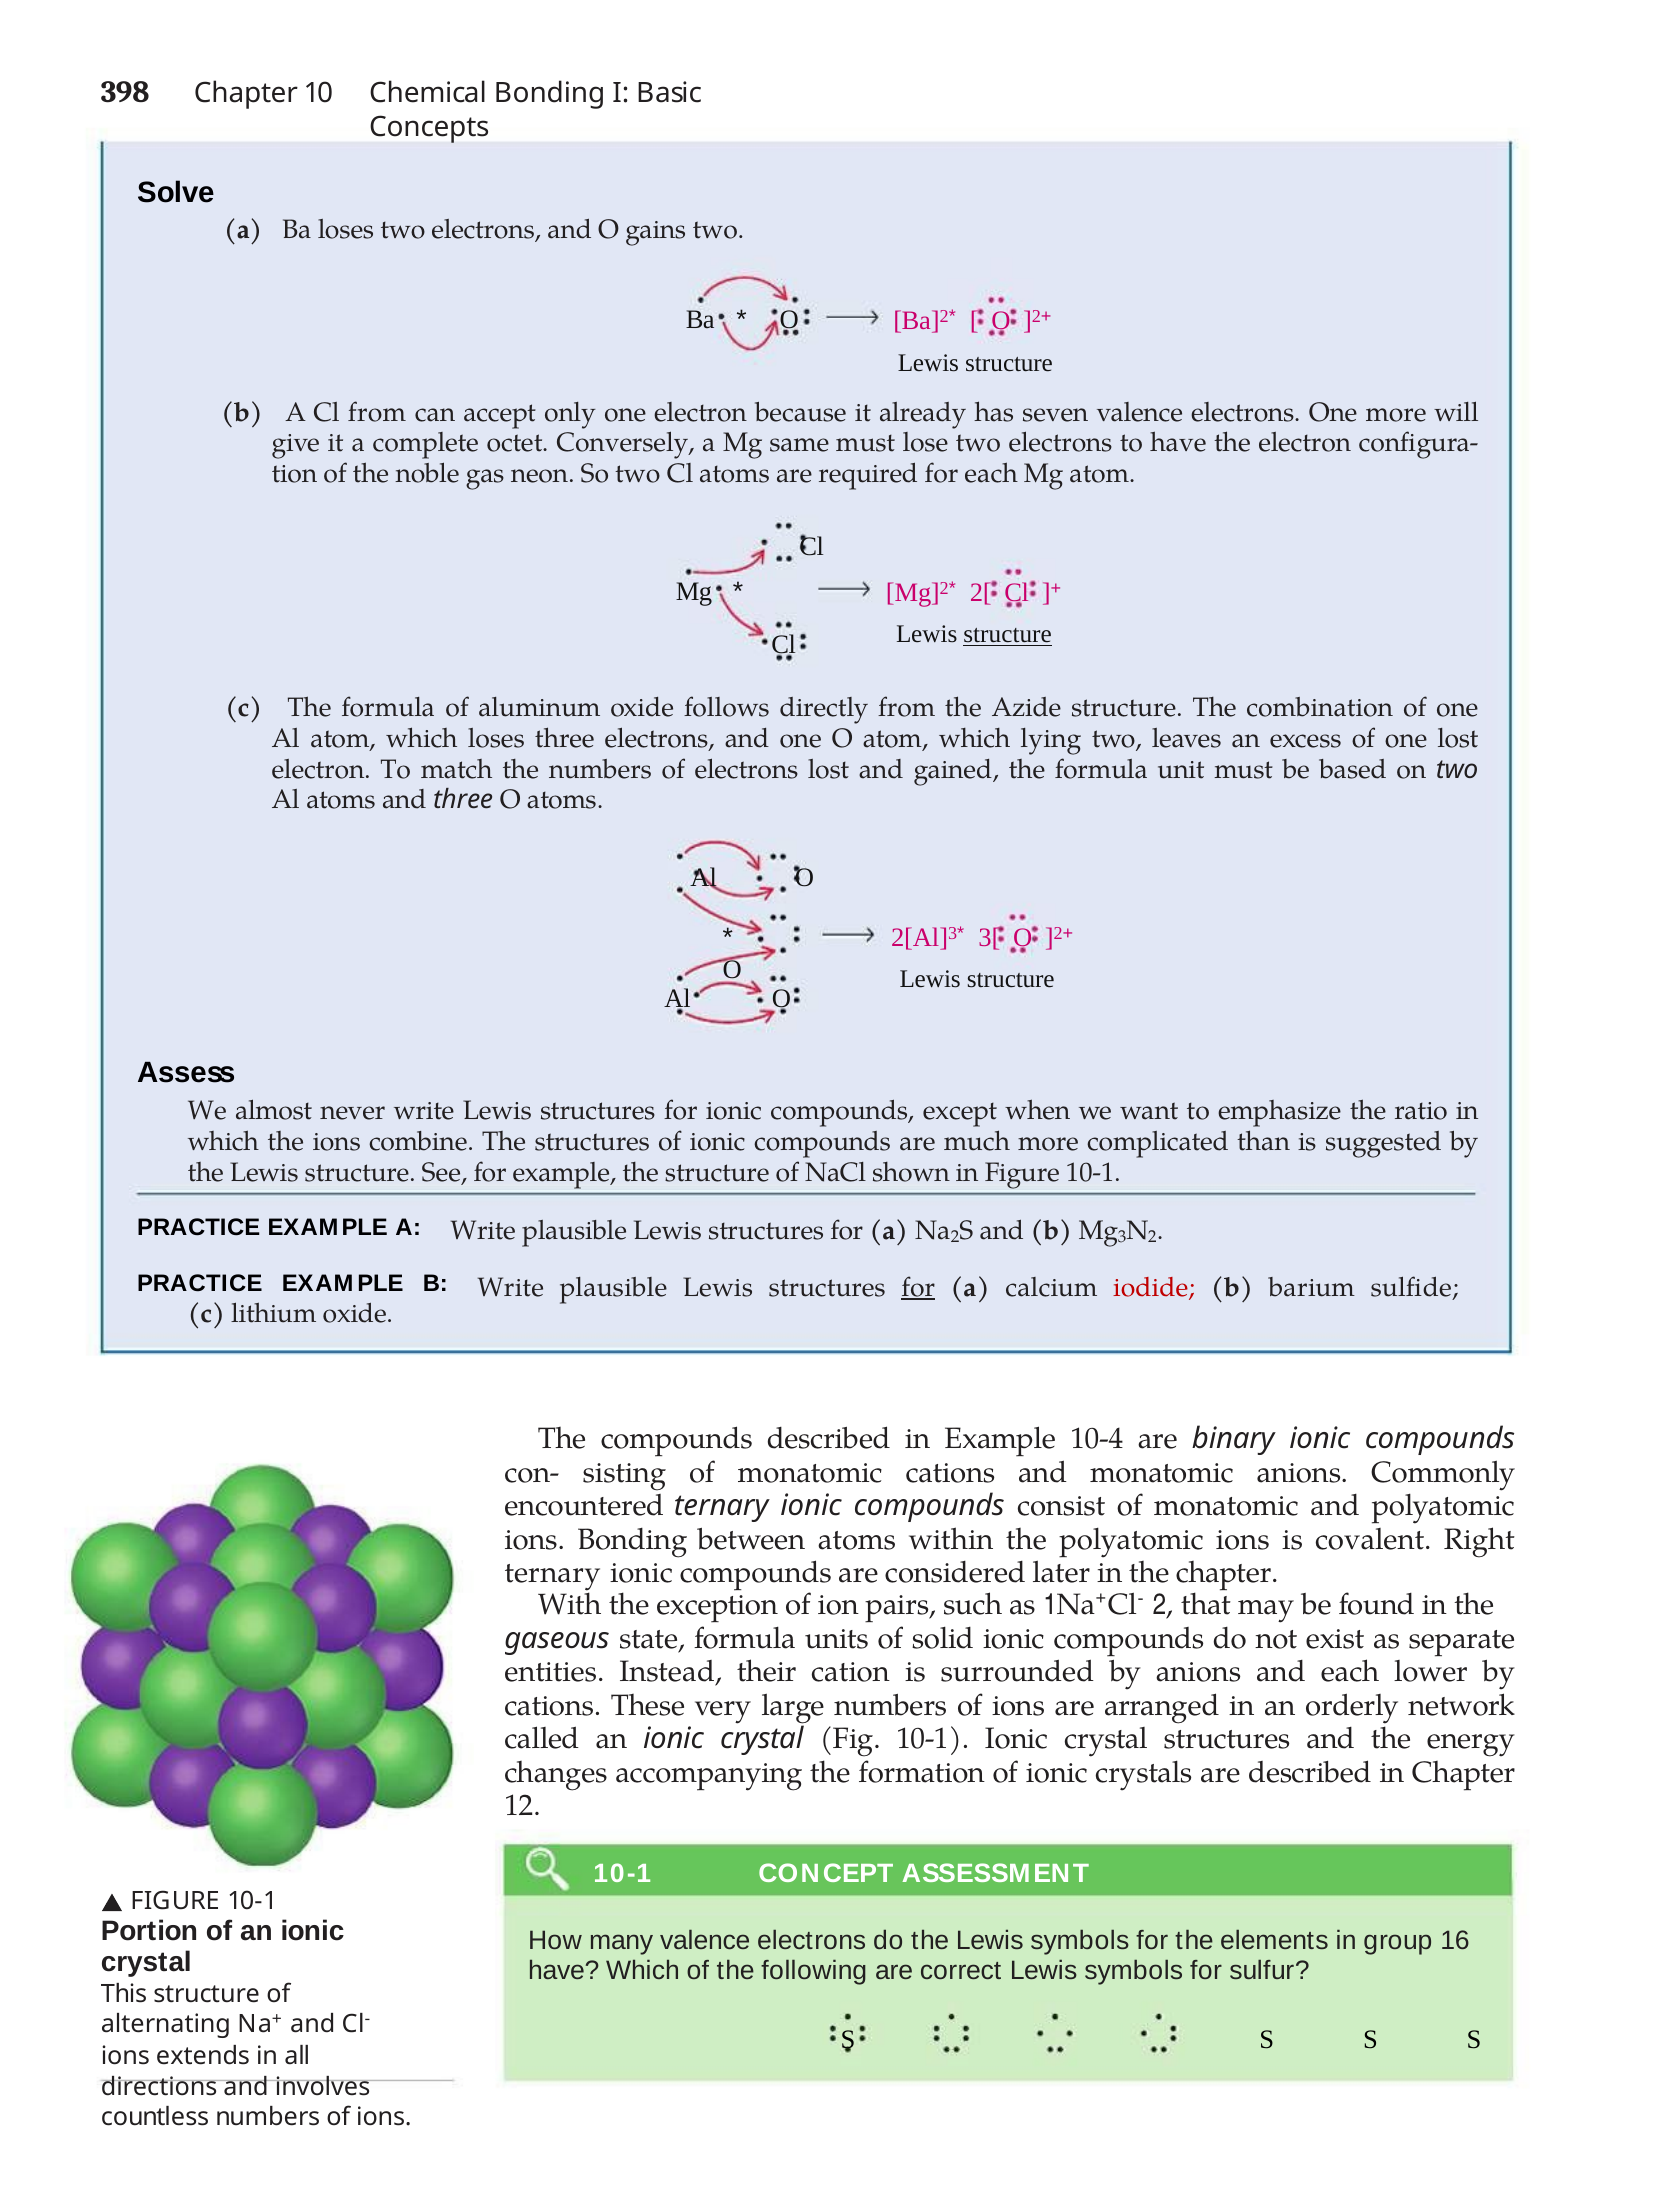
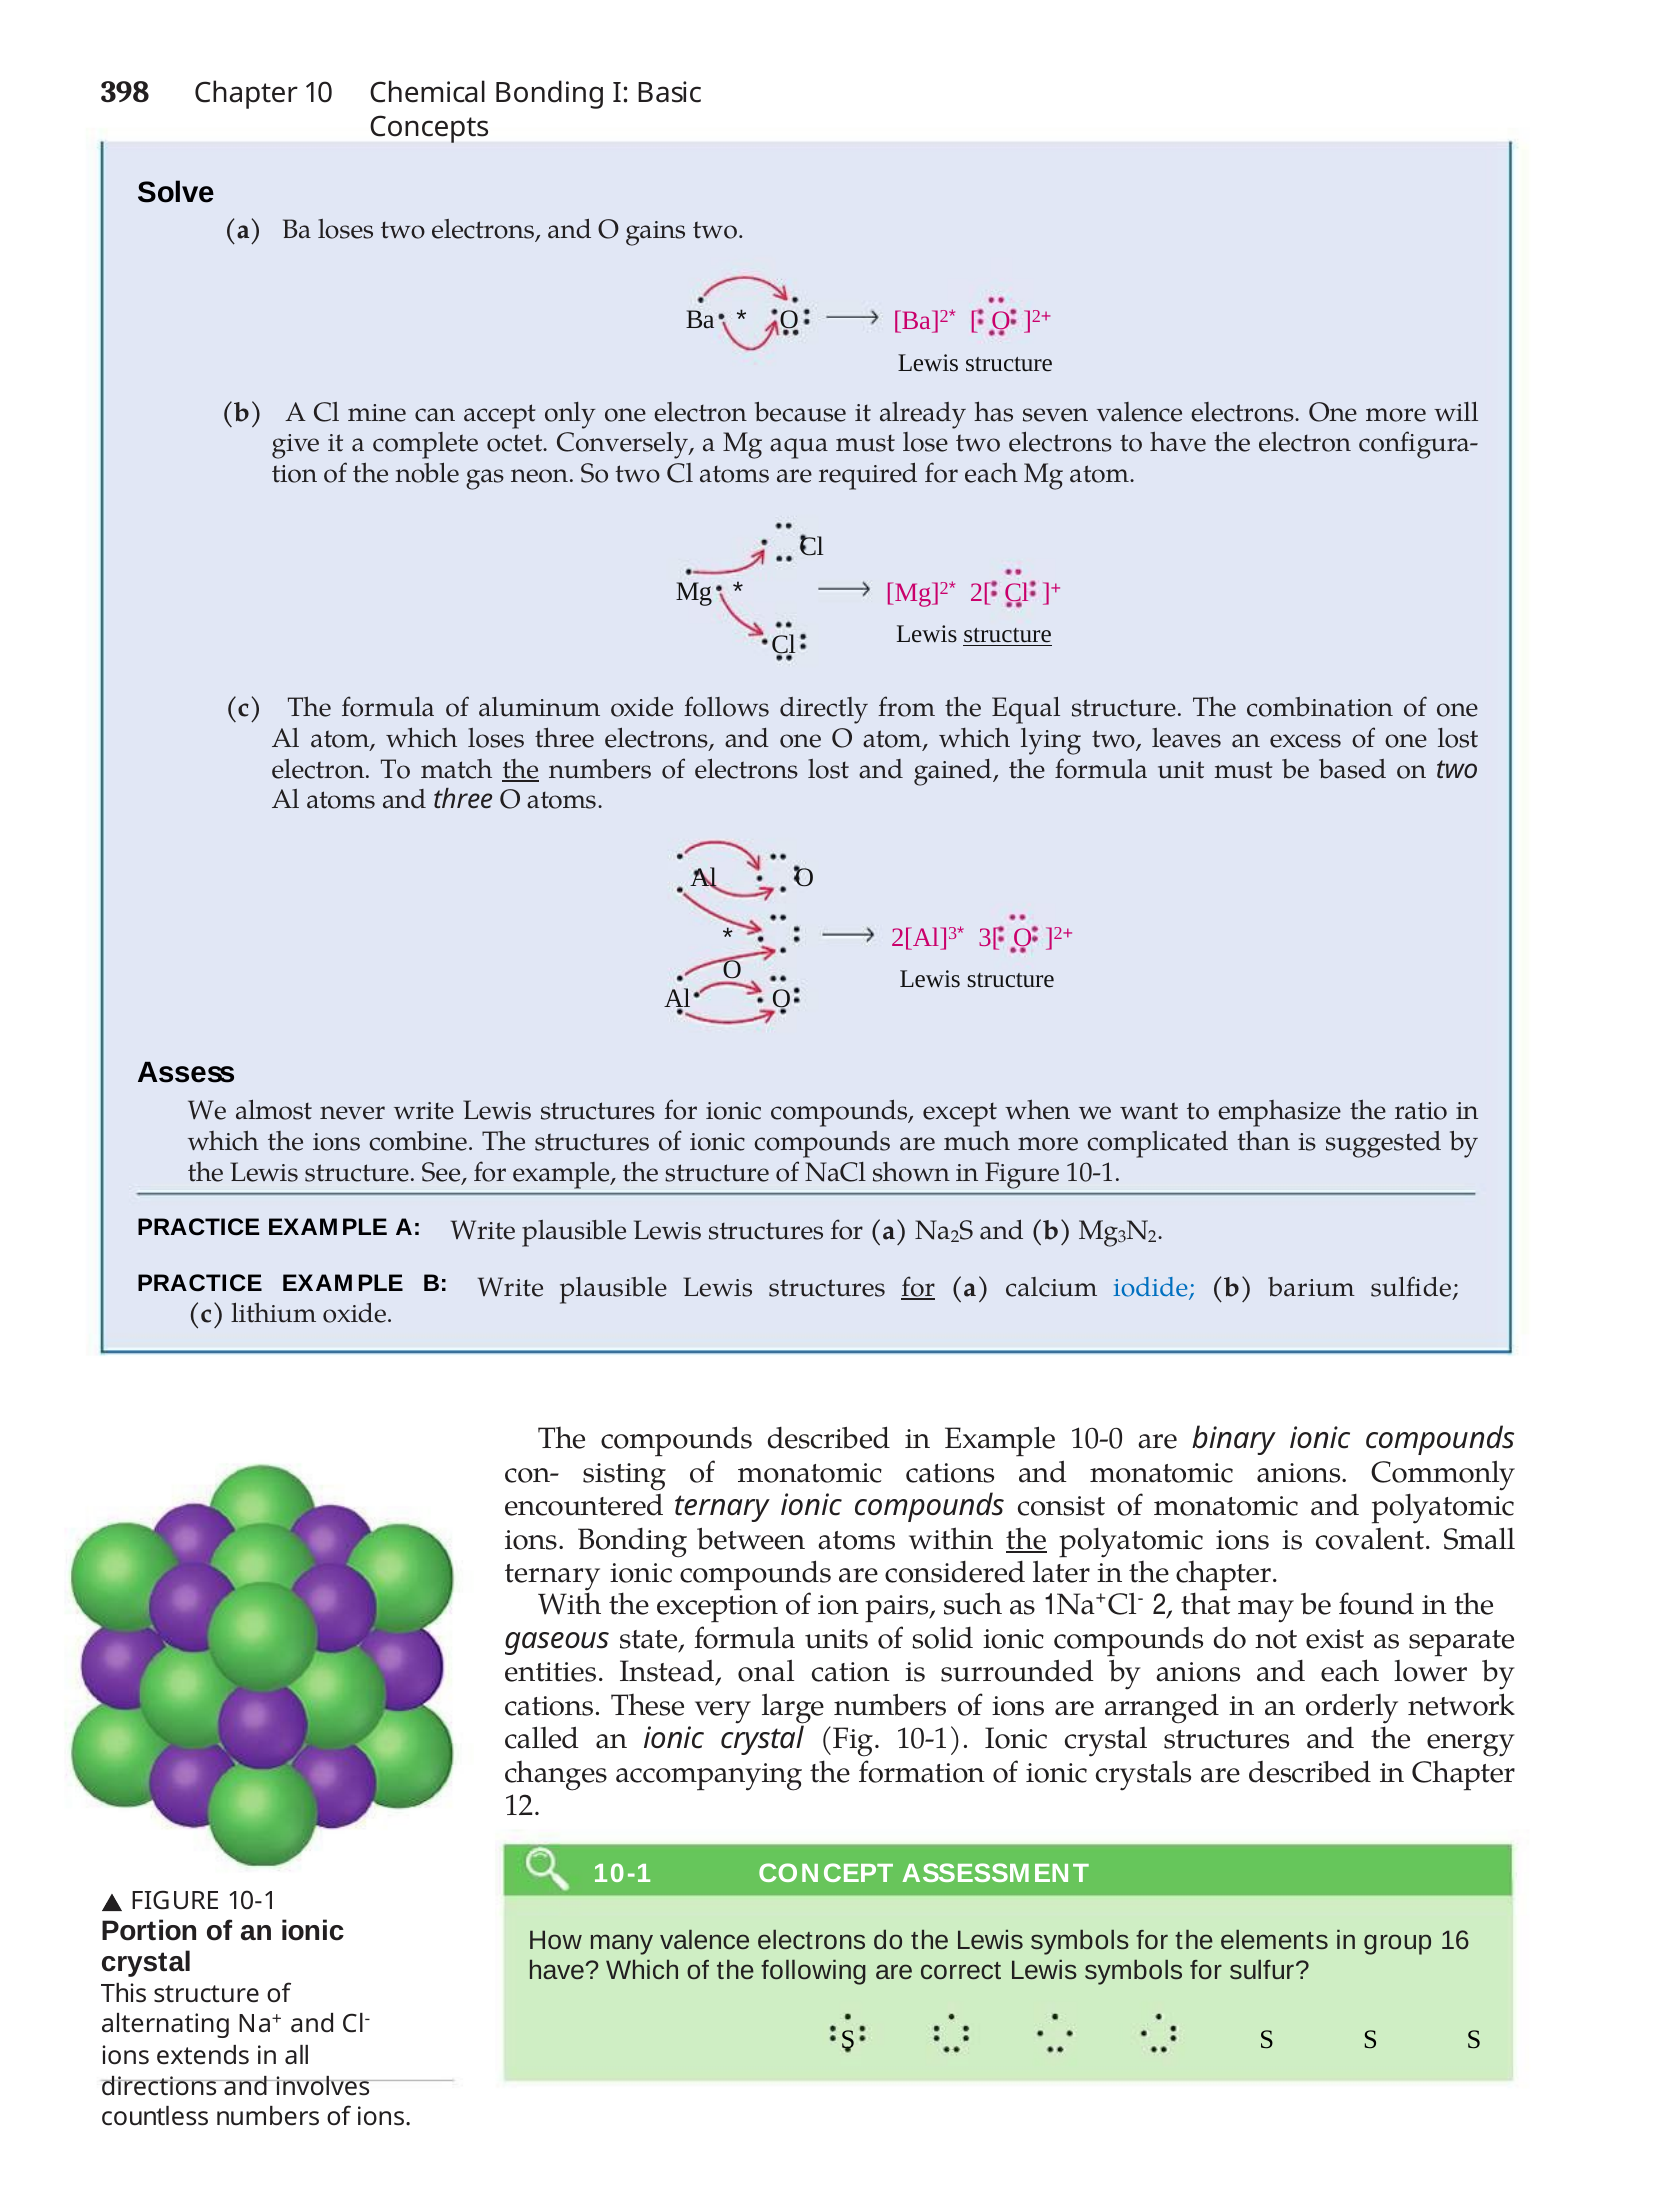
Cl from: from -> mine
same: same -> aqua
Azide: Azide -> Equal
the at (521, 770) underline: none -> present
iodide colour: red -> blue
10-4: 10-4 -> 10-0
the at (1026, 1540) underline: none -> present
Right: Right -> Small
their: their -> onal
